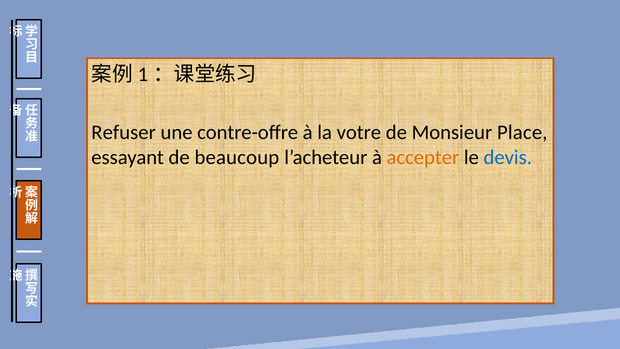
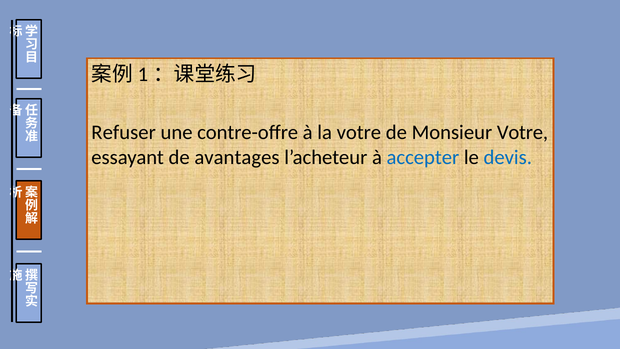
Monsieur Place: Place -> Votre
beaucoup: beaucoup -> avantages
accepter colour: orange -> blue
